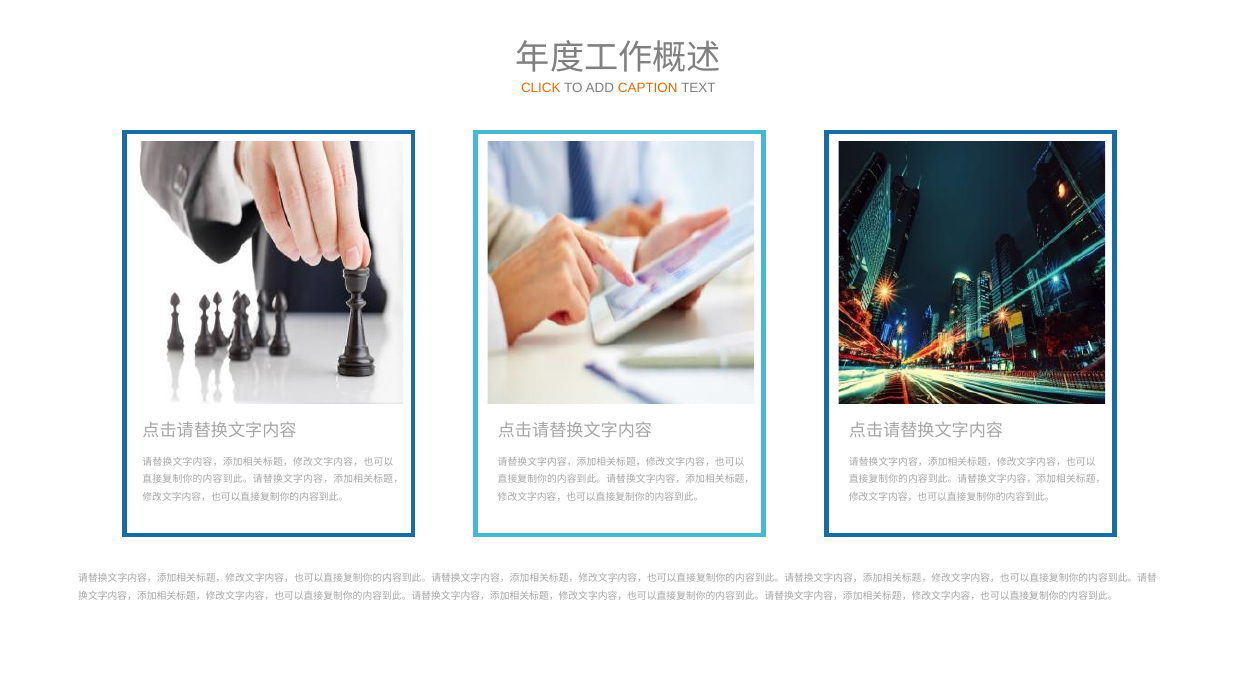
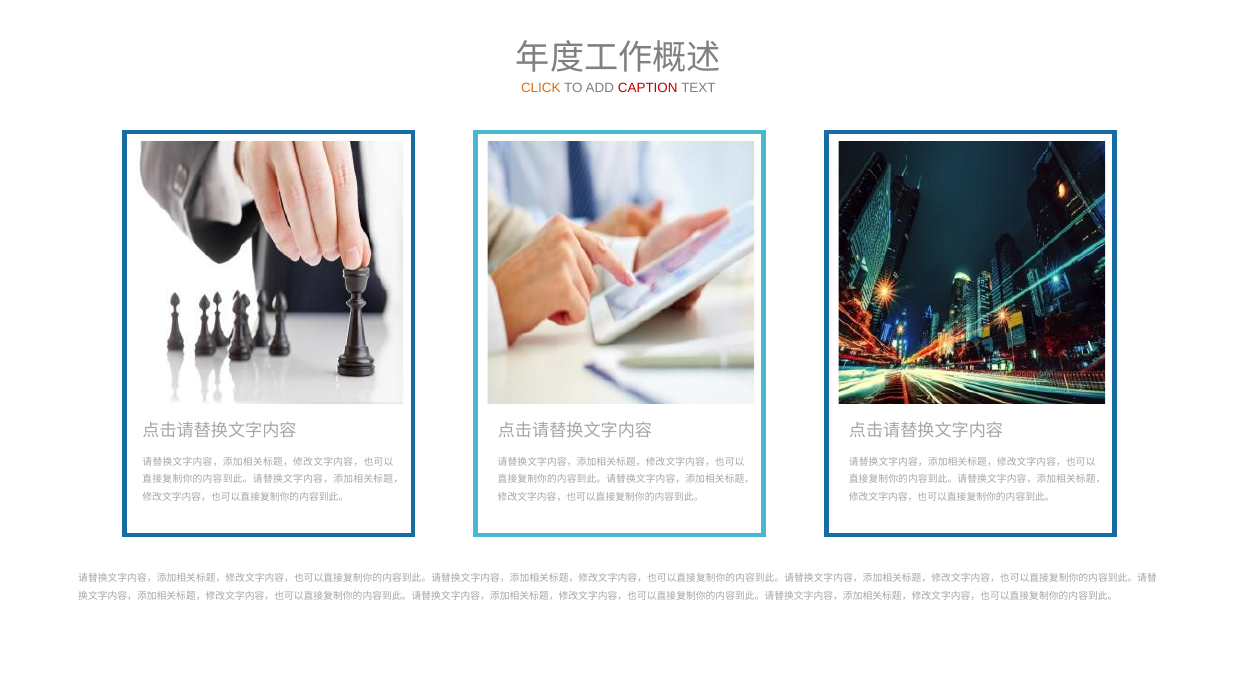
CAPTION colour: orange -> red
